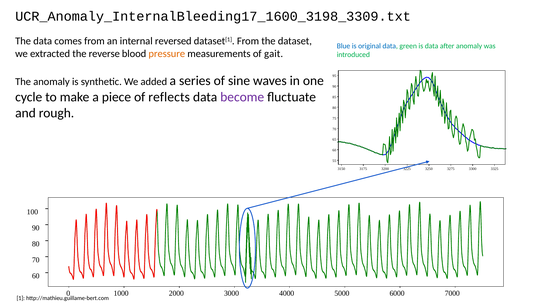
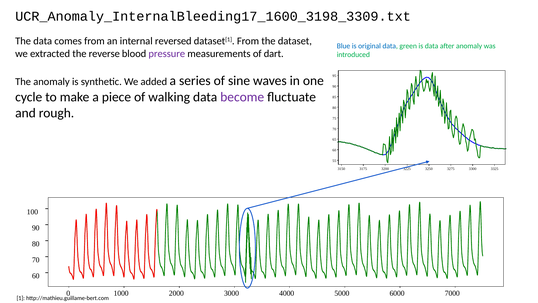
pressure colour: orange -> purple
gait: gait -> dart
reflects: reflects -> walking
